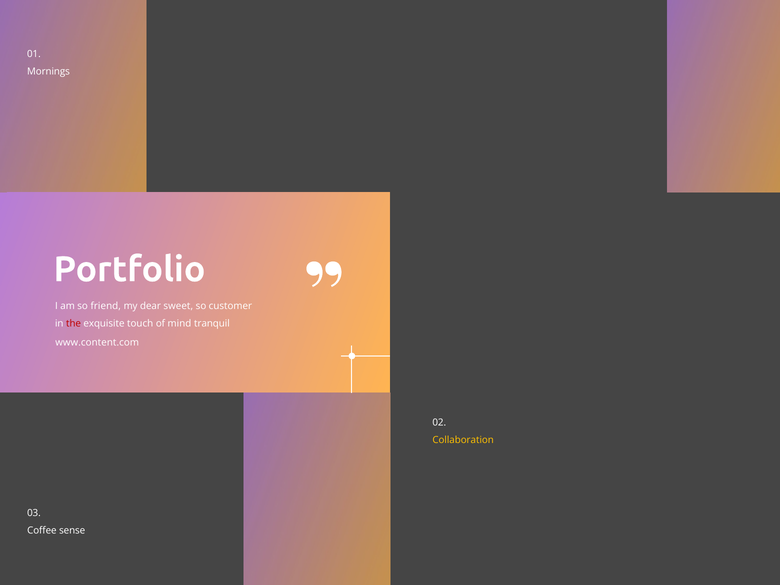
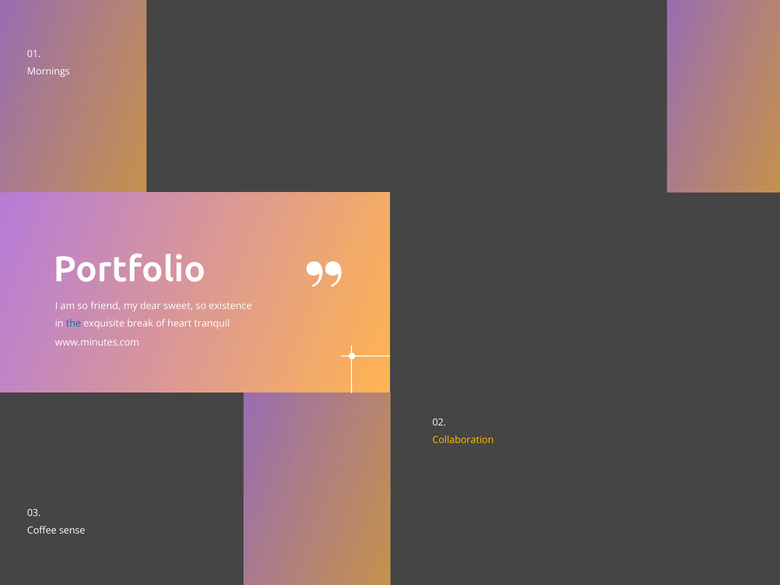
customer: customer -> existence
the colour: red -> blue
touch: touch -> break
mind: mind -> heart
www.content.com: www.content.com -> www.minutes.com
